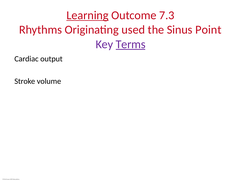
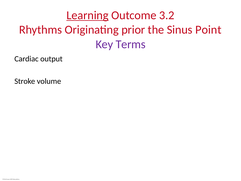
7.3: 7.3 -> 3.2
used: used -> prior
Terms underline: present -> none
